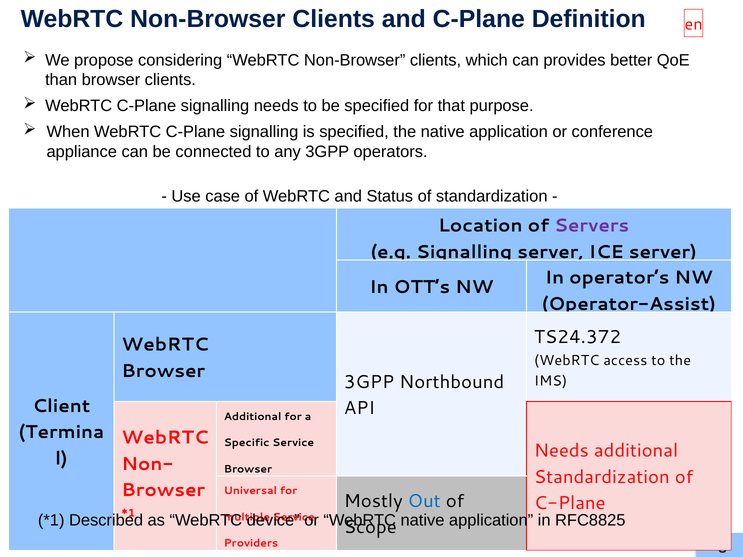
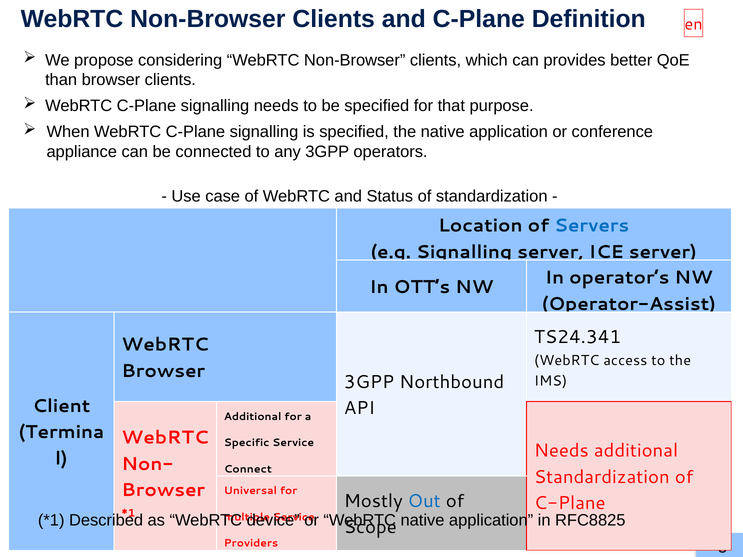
Servers colour: purple -> blue
TS24.372: TS24.372 -> TS24.341
Browser at (248, 469): Browser -> Connect
